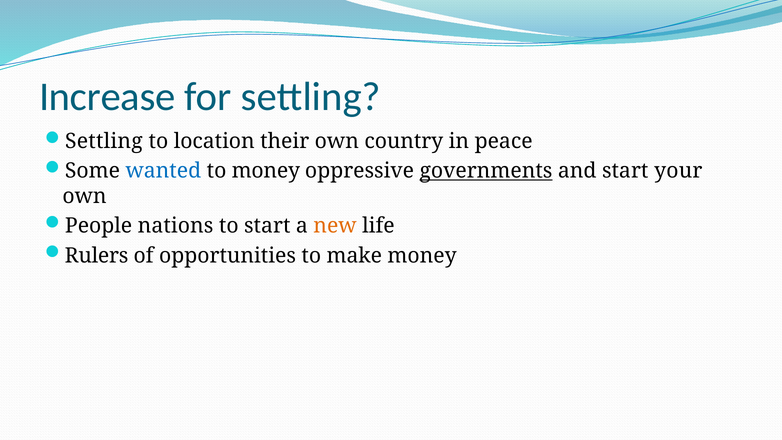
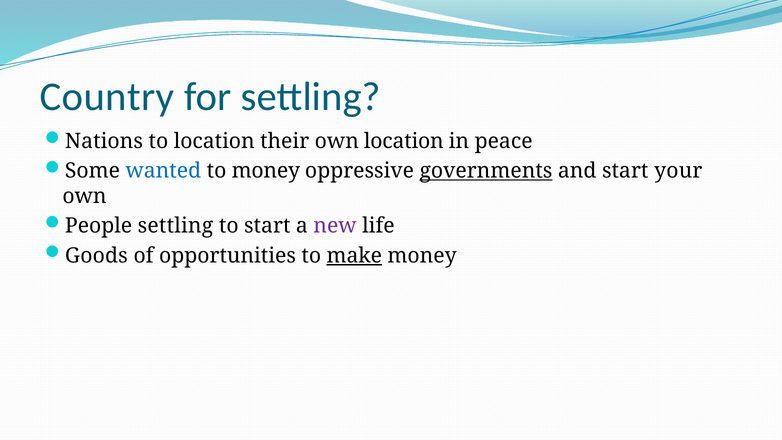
Increase: Increase -> Country
Settling at (104, 141): Settling -> Nations
own country: country -> location
People nations: nations -> settling
new colour: orange -> purple
Rulers: Rulers -> Goods
make underline: none -> present
